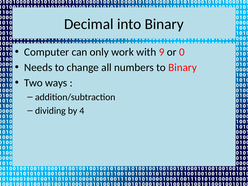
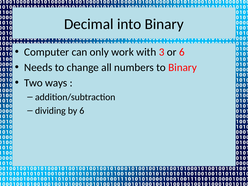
9: 9 -> 3
or 0: 0 -> 6
by 4: 4 -> 6
